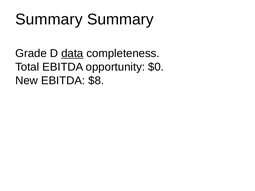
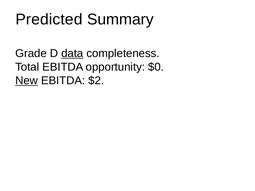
Summary at (49, 19): Summary -> Predicted
New underline: none -> present
$8: $8 -> $2
